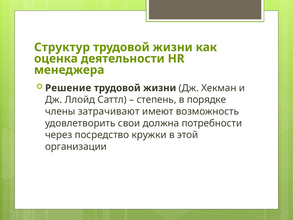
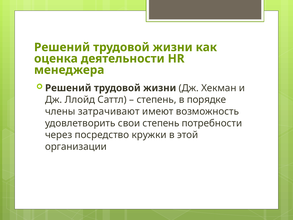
Структур at (62, 47): Структур -> Решений
Решение at (68, 88): Решение -> Решений
свои должна: должна -> степень
